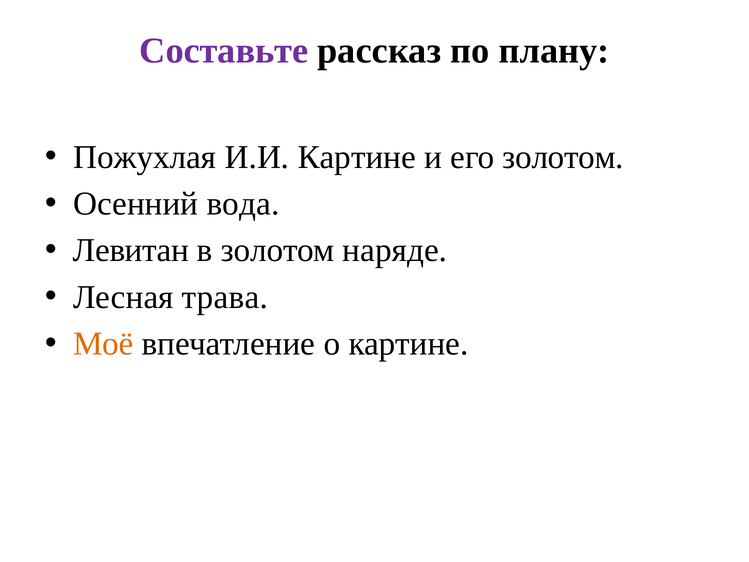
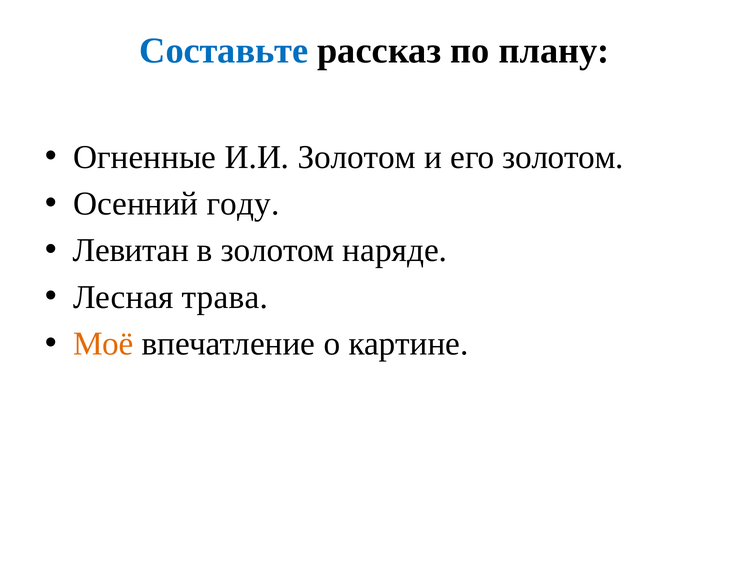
Составьте colour: purple -> blue
Пожухлая: Пожухлая -> Огненные
И.И Картине: Картине -> Золотом
вода: вода -> году
